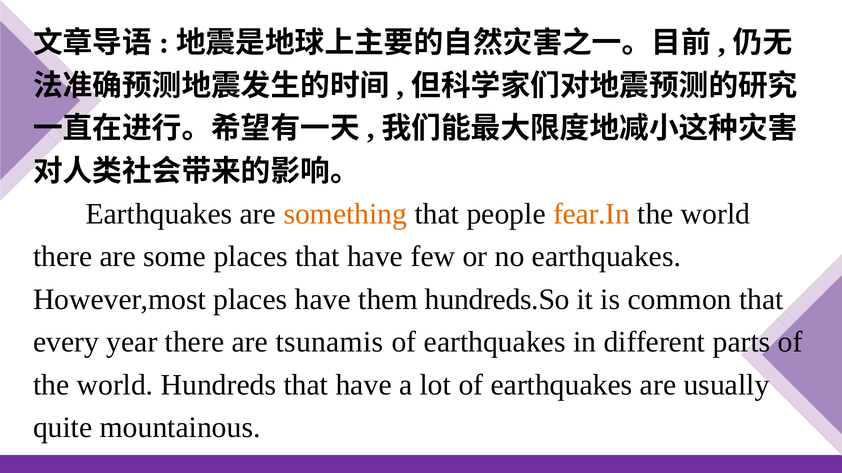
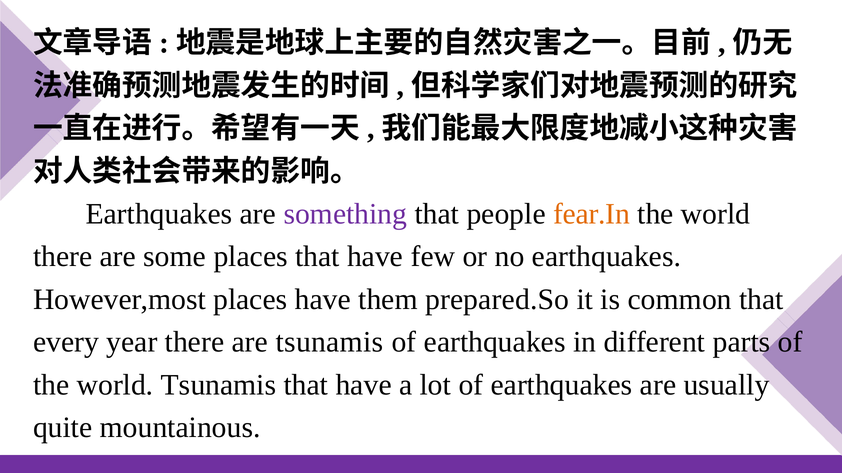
something colour: orange -> purple
hundreds.So: hundreds.So -> prepared.So
world Hundreds: Hundreds -> Tsunamis
